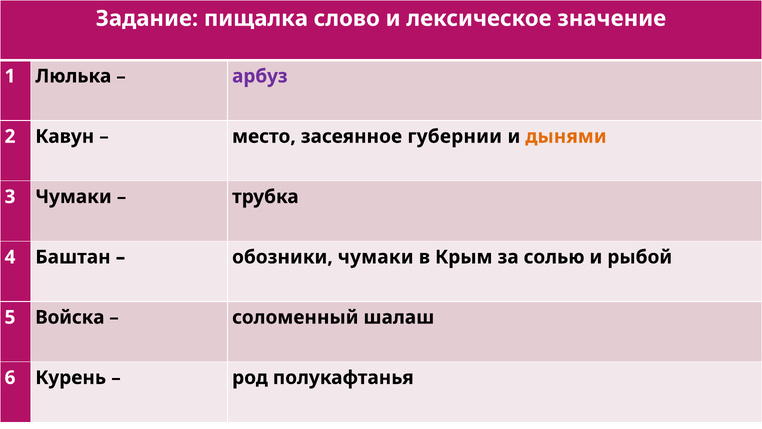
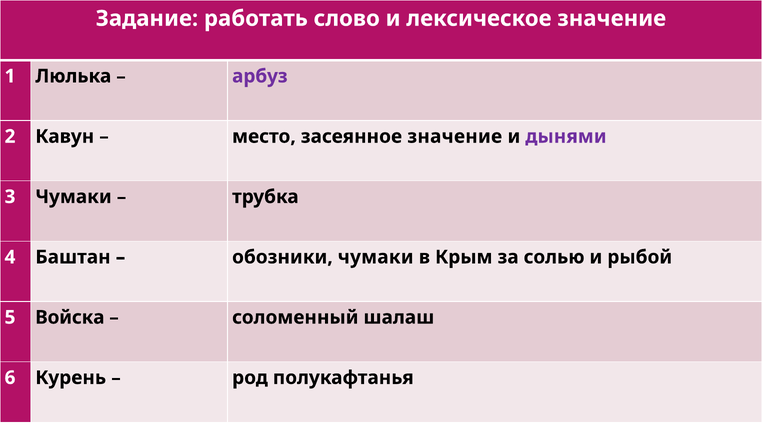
пищалка: пищалка -> работать
засеянное губернии: губернии -> значение
дынями colour: orange -> purple
